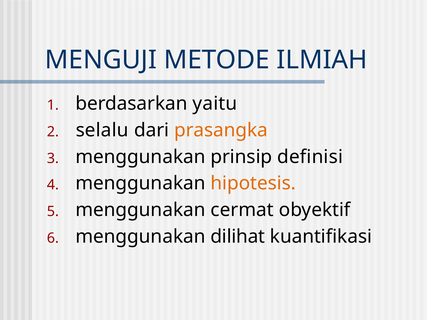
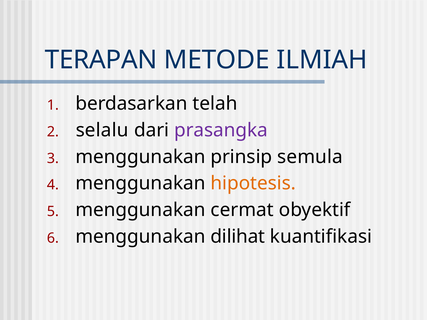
MENGUJI: MENGUJI -> TERAPAN
yaitu: yaitu -> telah
prasangka colour: orange -> purple
definisi: definisi -> semula
